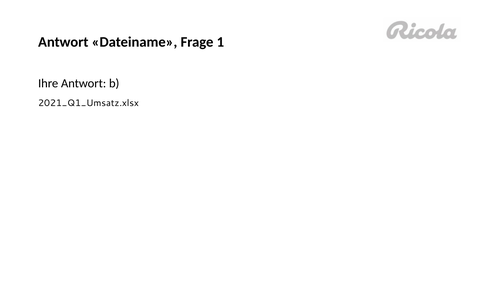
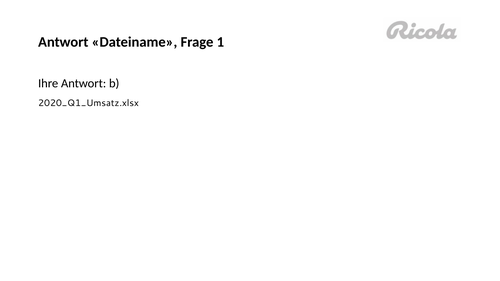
2021_Q1_Umsatz.xlsx: 2021_Q1_Umsatz.xlsx -> 2020_Q1_Umsatz.xlsx
